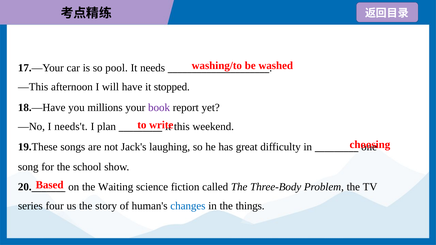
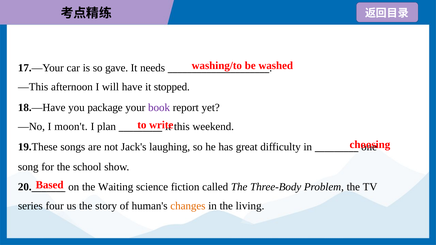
pool: pool -> gave
millions: millions -> package
needs't: needs't -> moon't
changes colour: blue -> orange
things: things -> living
